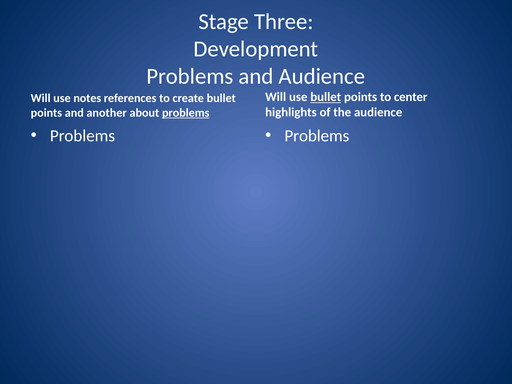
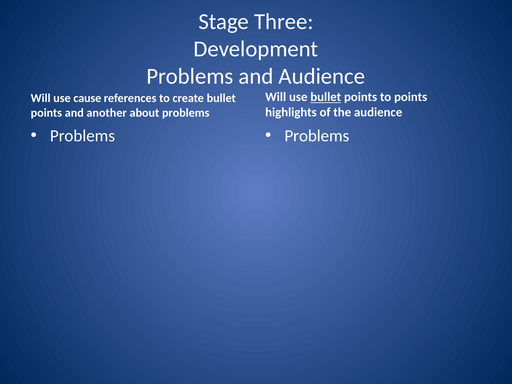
to center: center -> points
notes: notes -> cause
problems at (186, 113) underline: present -> none
